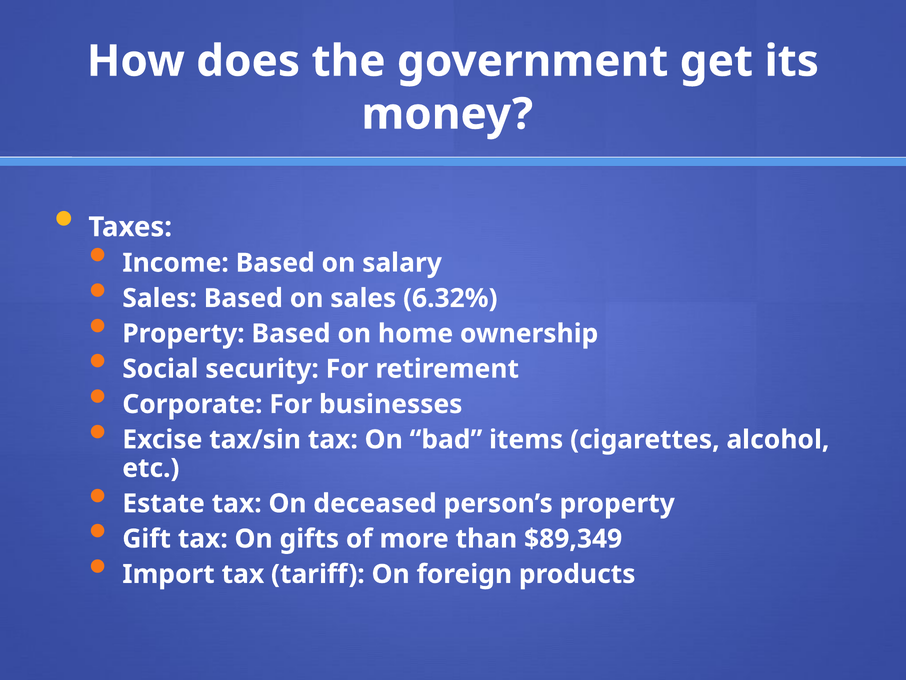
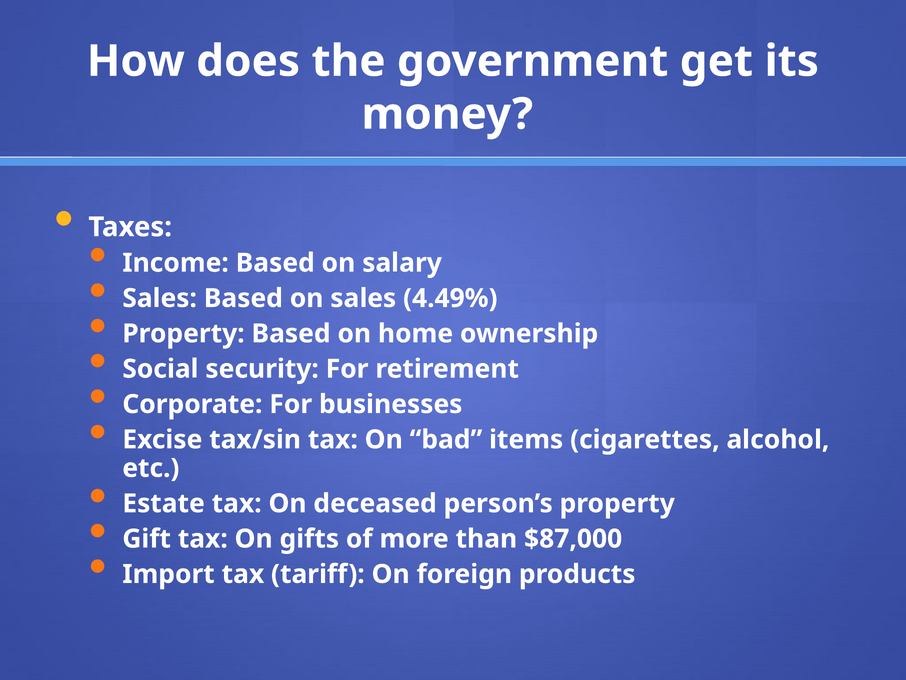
6.32%: 6.32% -> 4.49%
$89,349: $89,349 -> $87,000
